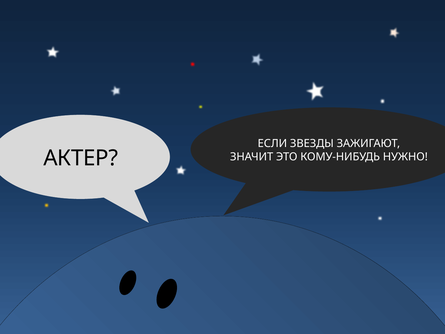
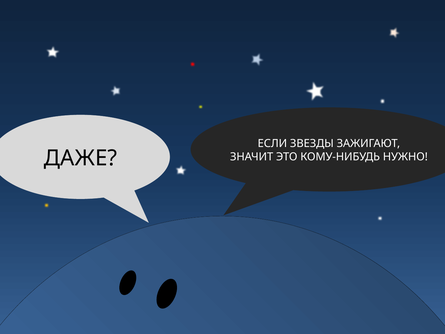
АКТЕР: АКТЕР -> ДАЖЕ
